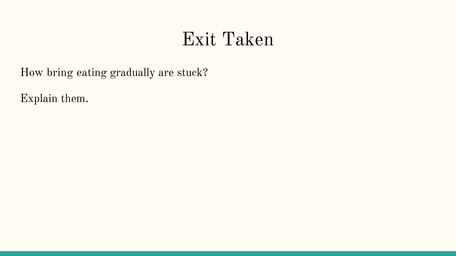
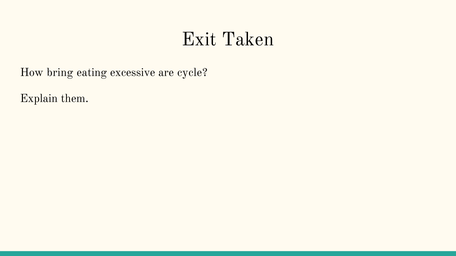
gradually: gradually -> excessive
stuck: stuck -> cycle
